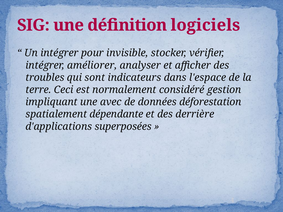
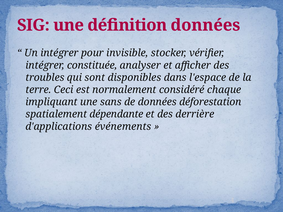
définition logiciels: logiciels -> données
améliorer: améliorer -> constituée
indicateurs: indicateurs -> disponibles
gestion: gestion -> chaque
avec: avec -> sans
superposées: superposées -> événements
